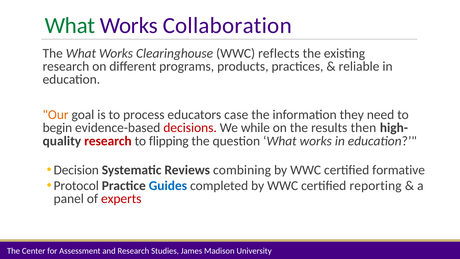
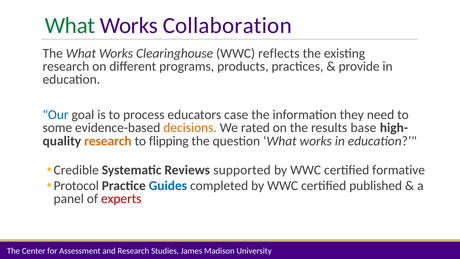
reliable: reliable -> provide
Our colour: orange -> blue
begin: begin -> some
decisions colour: red -> orange
while: while -> rated
then: then -> base
research at (108, 141) colour: red -> orange
Decision: Decision -> Credible
combining: combining -> supported
reporting: reporting -> published
